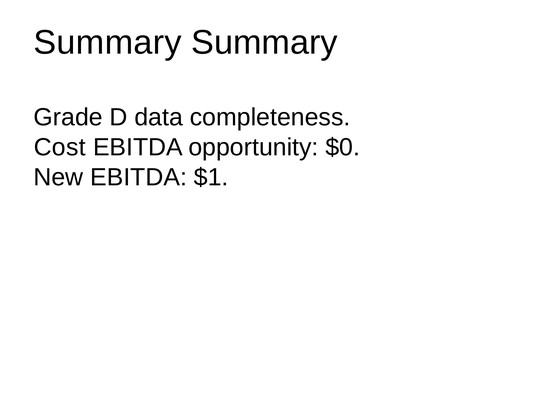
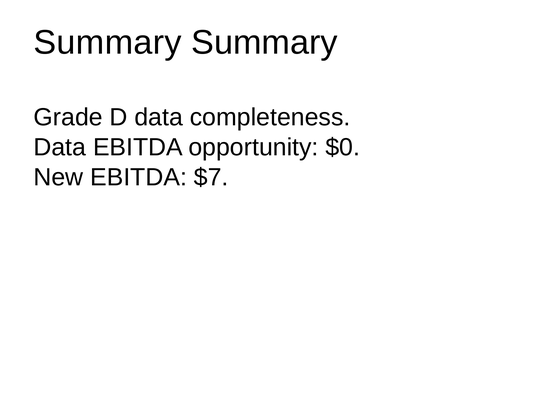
Cost at (60, 147): Cost -> Data
$1: $1 -> $7
